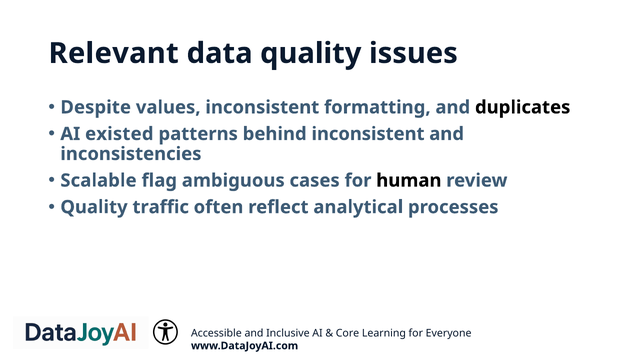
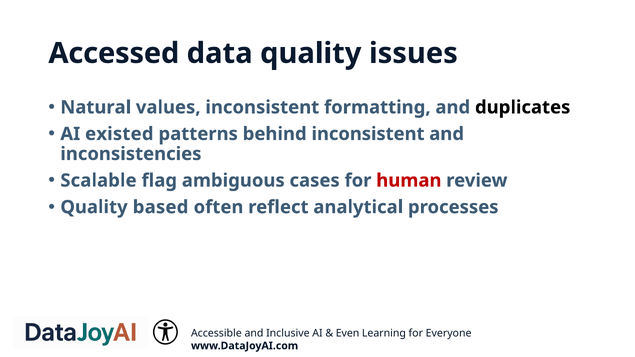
Relevant: Relevant -> Accessed
Despite: Despite -> Natural
human colour: black -> red
traffic: traffic -> based
Core: Core -> Even
